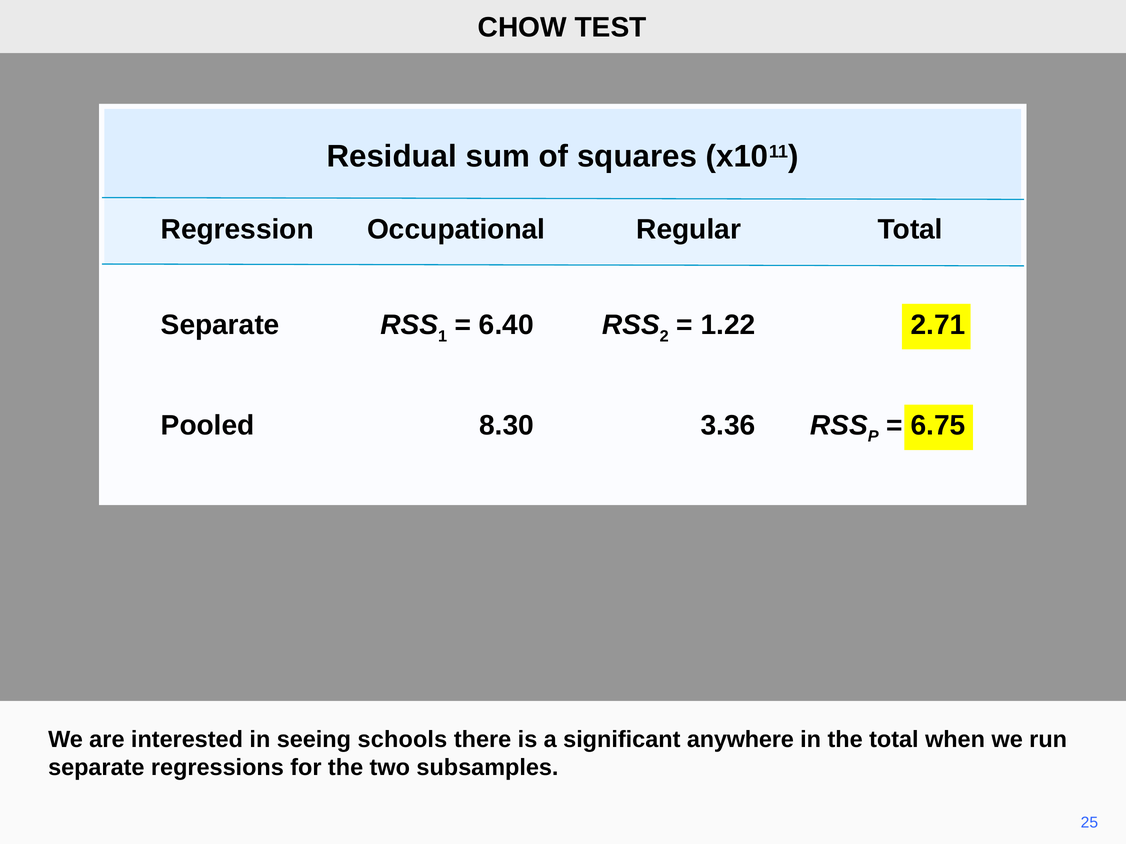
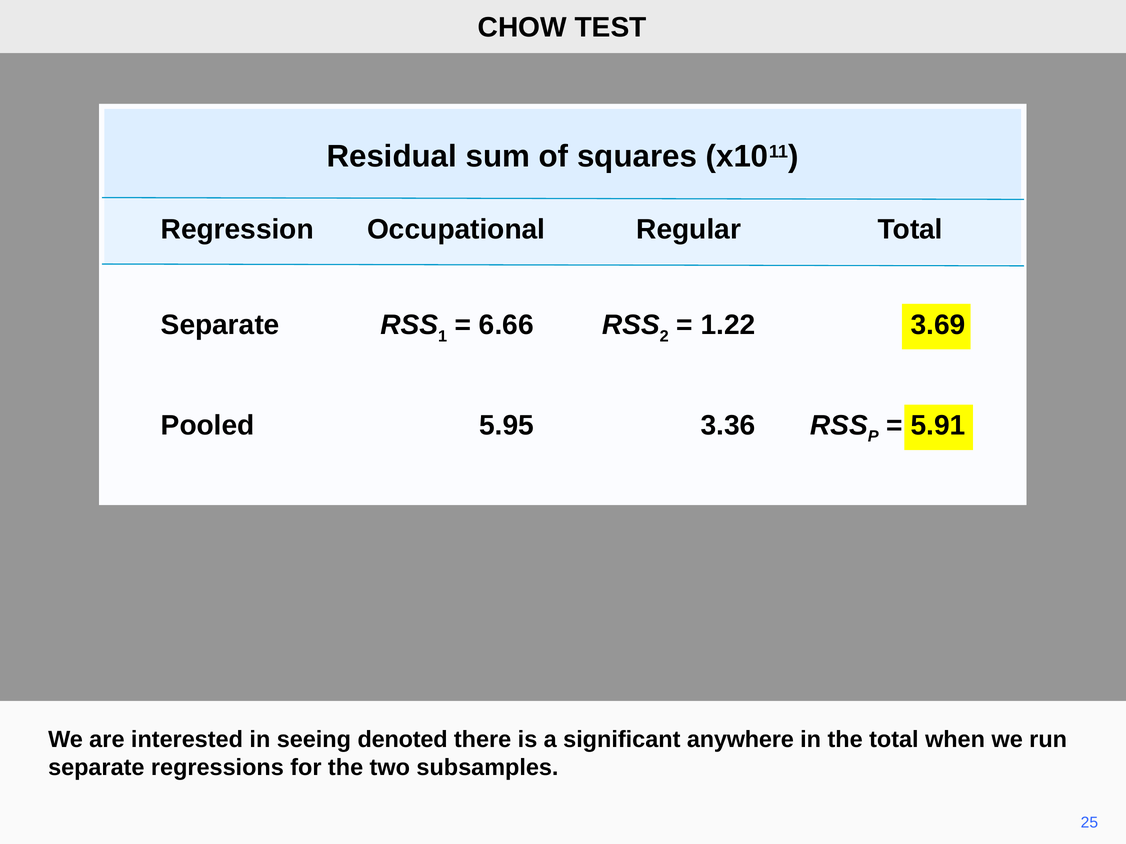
6.40: 6.40 -> 6.66
2.71: 2.71 -> 3.69
8.30: 8.30 -> 5.95
6.75: 6.75 -> 5.91
schools: schools -> denoted
